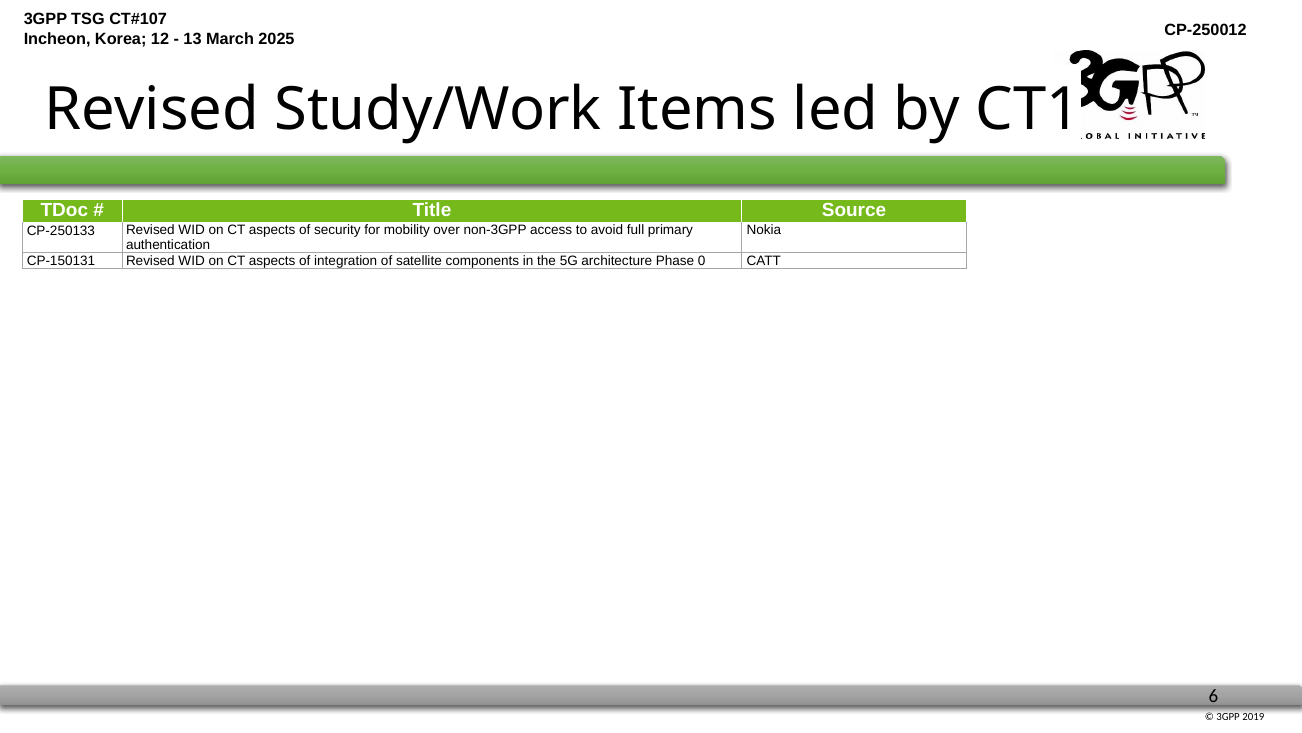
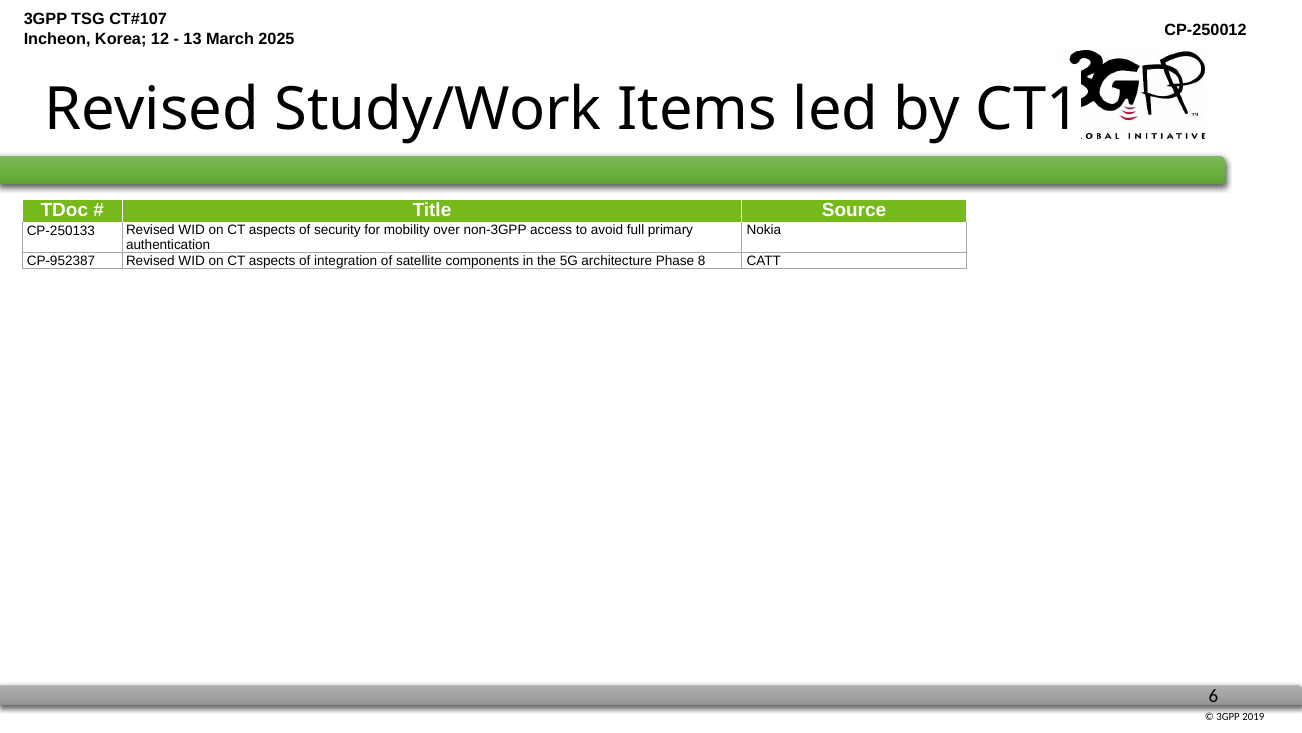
CP-150131: CP-150131 -> CP-952387
0: 0 -> 8
